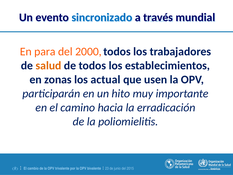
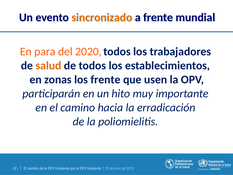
sincronizado colour: blue -> orange
a través: través -> frente
2000: 2000 -> 2020
los actual: actual -> frente
